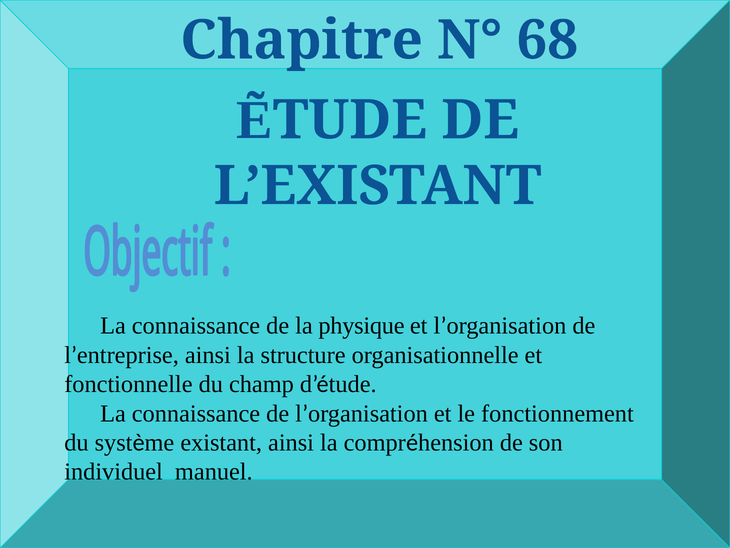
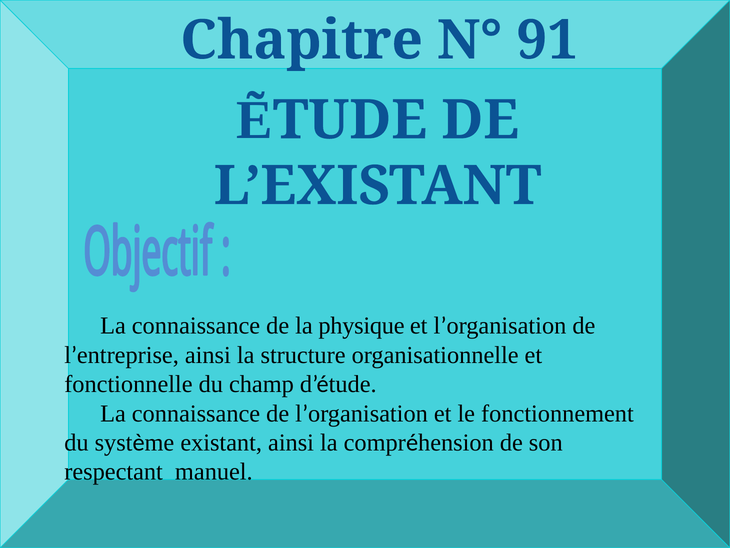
68: 68 -> 91
individuel: individuel -> respectant
